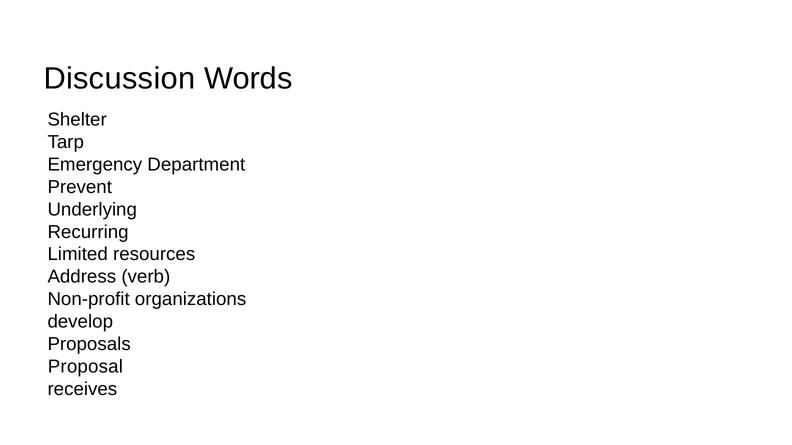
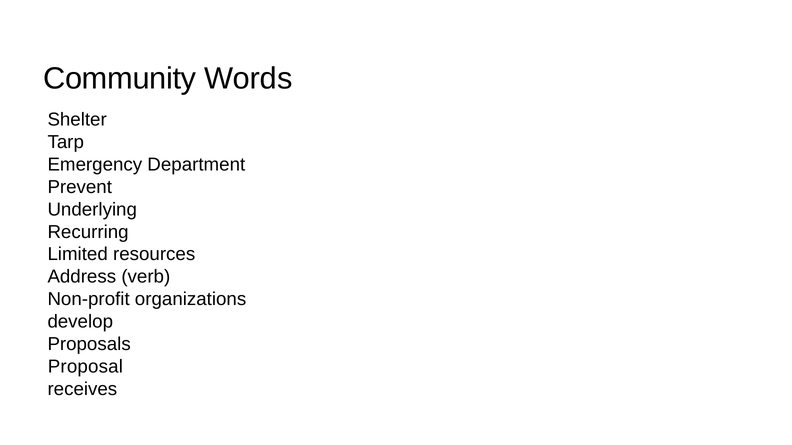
Discussion: Discussion -> Community
